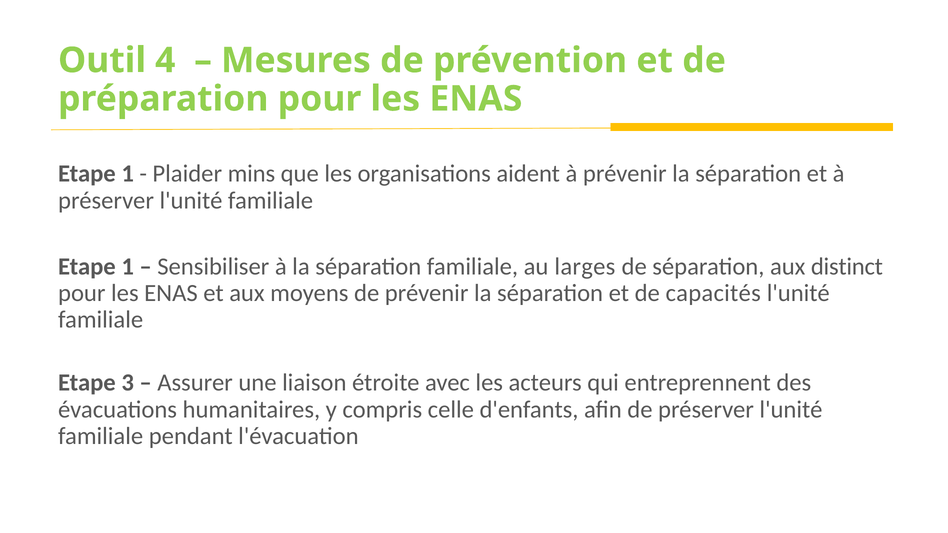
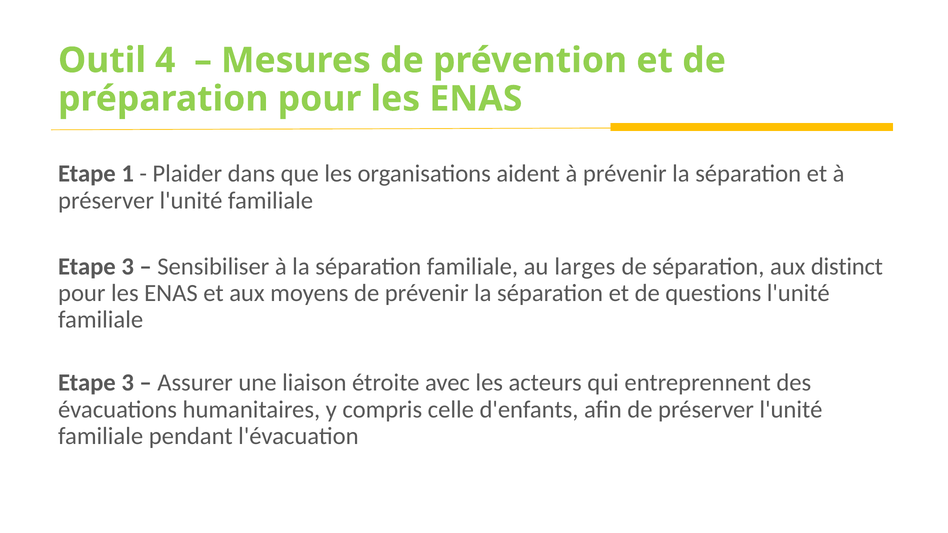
mins: mins -> dans
1 at (128, 267): 1 -> 3
capacités: capacités -> questions
